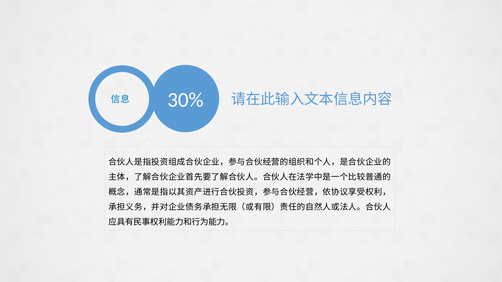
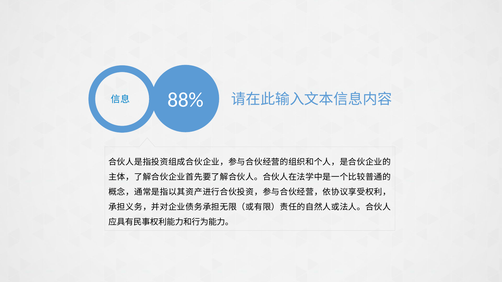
30%: 30% -> 88%
